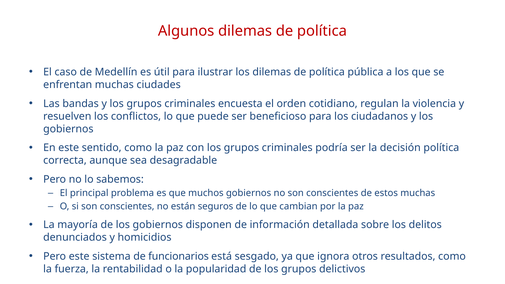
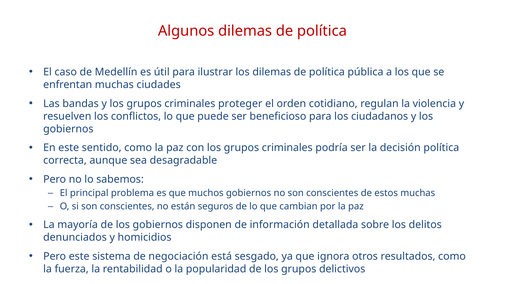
encuesta: encuesta -> proteger
funcionarios: funcionarios -> negociación
